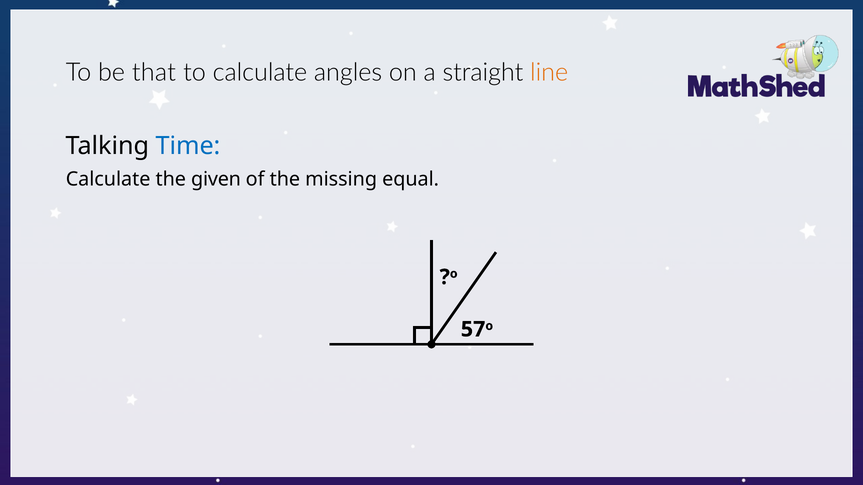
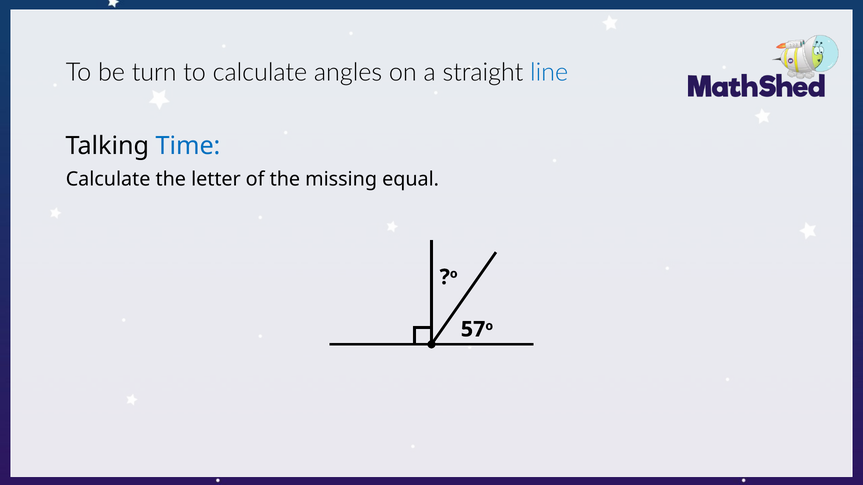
that: that -> turn
line colour: orange -> blue
given: given -> letter
